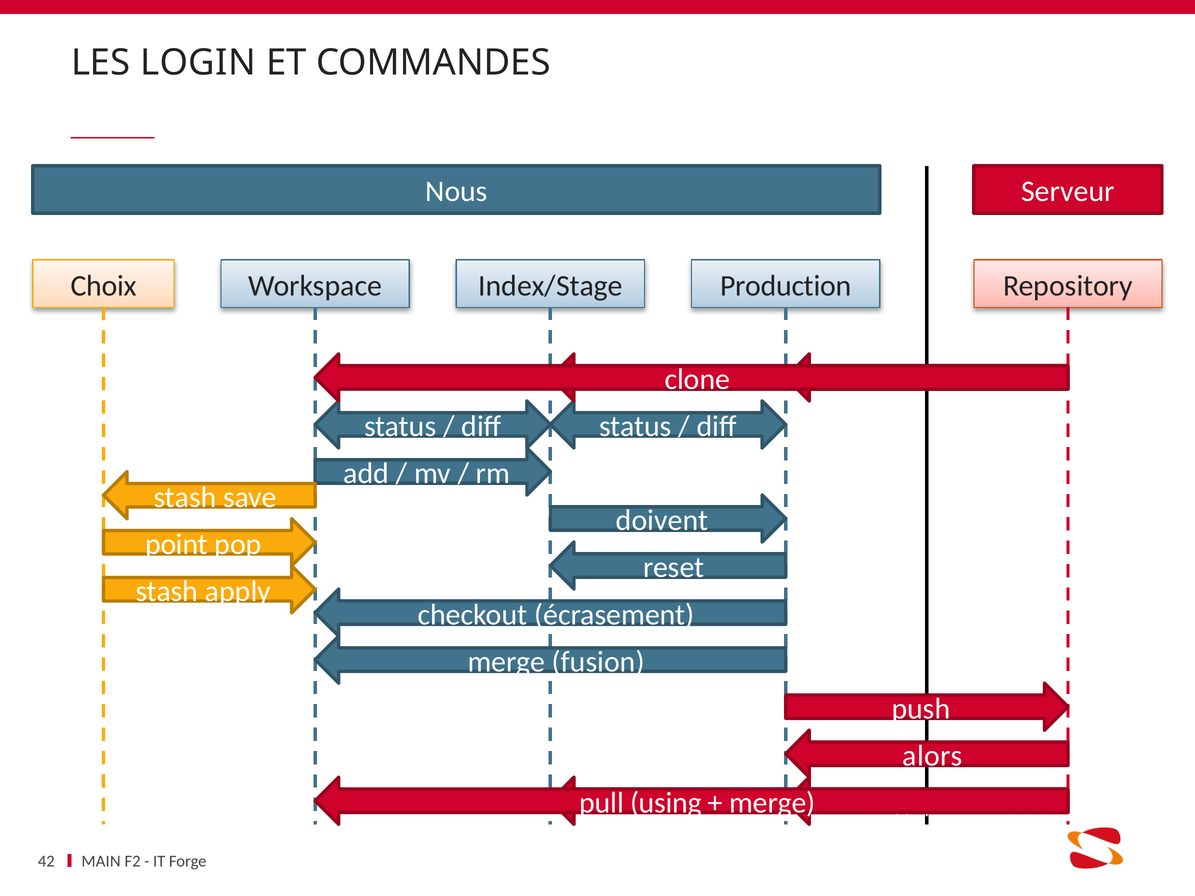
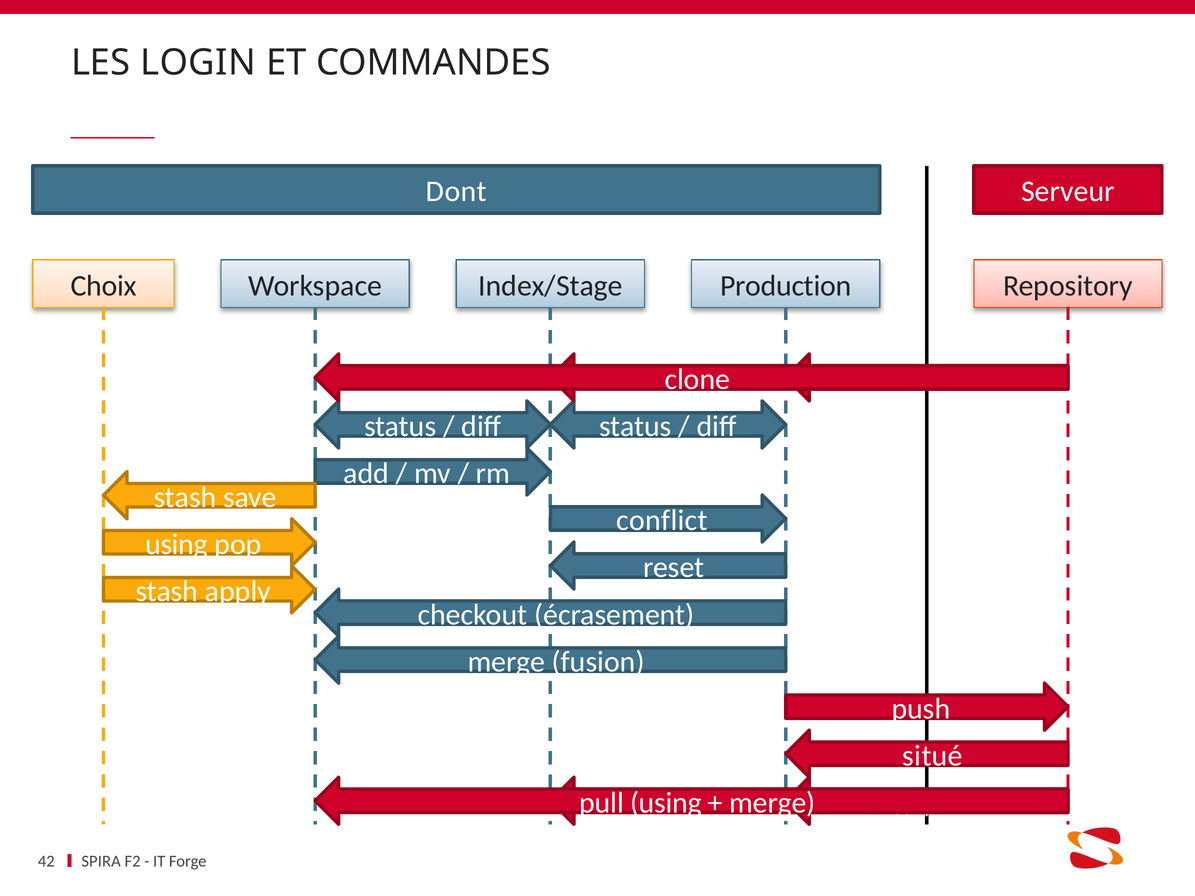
Nous: Nous -> Dont
doivent: doivent -> conflict
point at (177, 544): point -> using
alors: alors -> situé
MAIN: MAIN -> SPIRA
